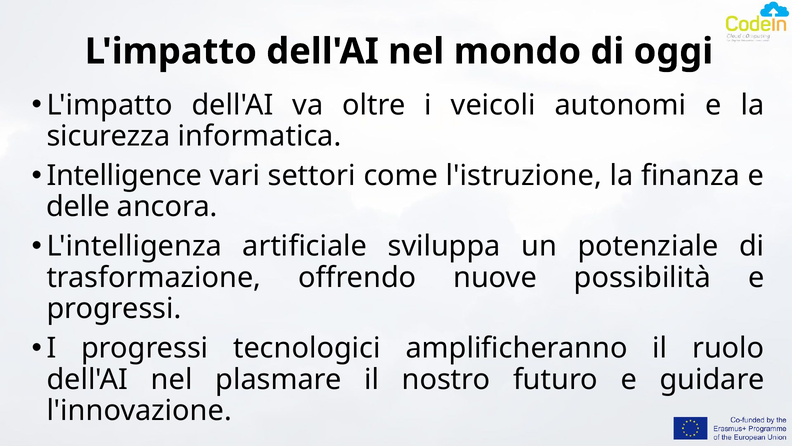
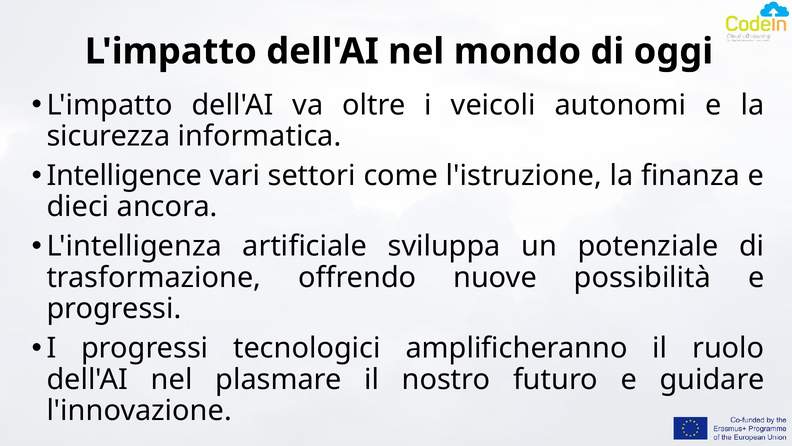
delle: delle -> dieci
